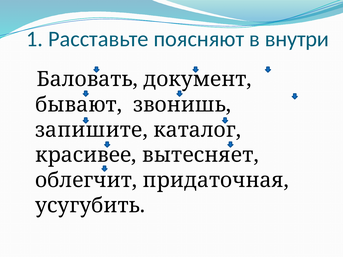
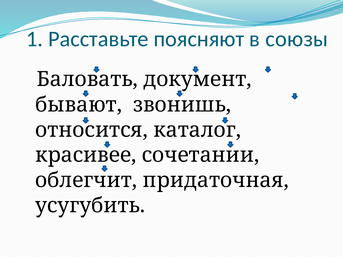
внутри: внутри -> союзы
запишите: запишите -> относится
вытесняет: вытесняет -> сочетании
